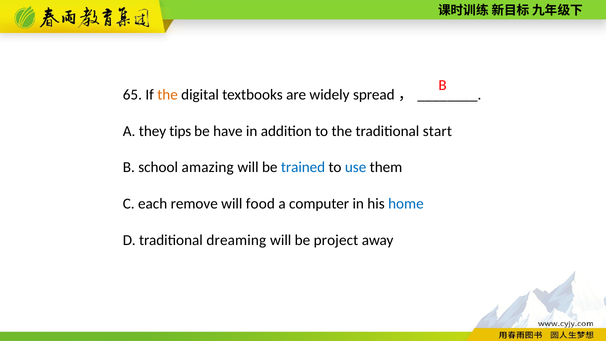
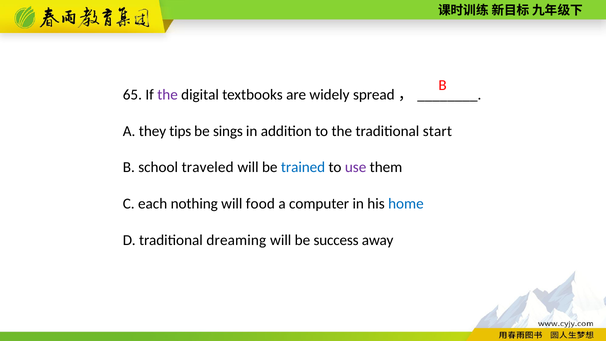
the at (168, 95) colour: orange -> purple
have: have -> sings
amazing: amazing -> traveled
use colour: blue -> purple
remove: remove -> nothing
project: project -> success
